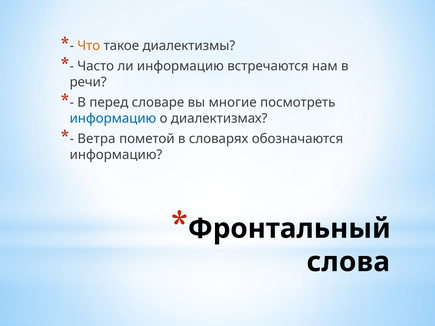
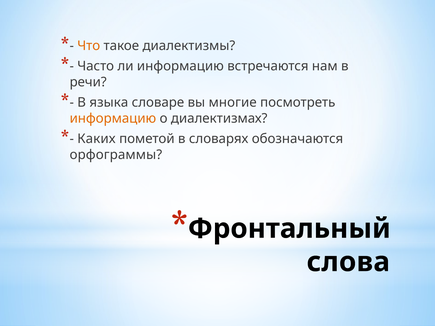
перед: перед -> языка
информацию at (113, 119) colour: blue -> orange
Ветра: Ветра -> Каких
информацию at (116, 155): информацию -> орфограммы
